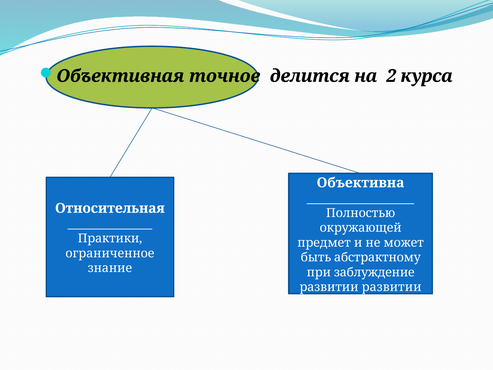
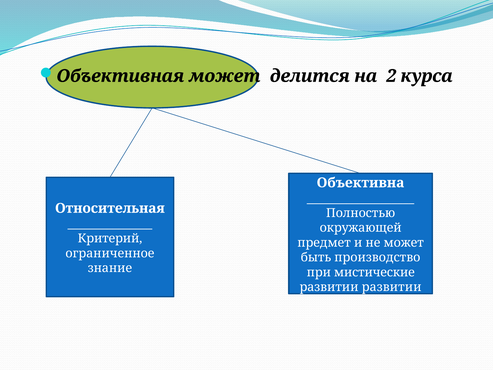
Объективная точное: точное -> может
Практики: Практики -> Критерий
абстрактному: абстрактному -> производство
заблуждение: заблуждение -> мистические
